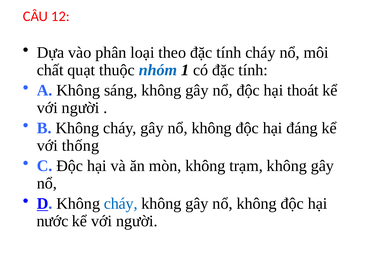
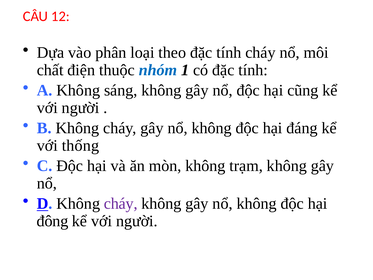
quạt: quạt -> điện
thoát: thoát -> cũng
cháy at (121, 203) colour: blue -> purple
nước: nước -> đông
